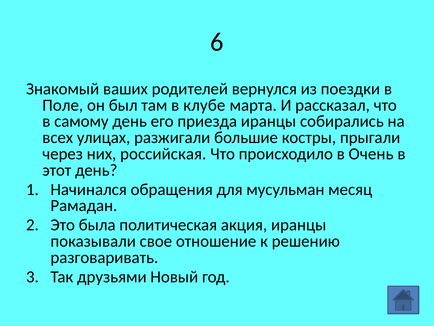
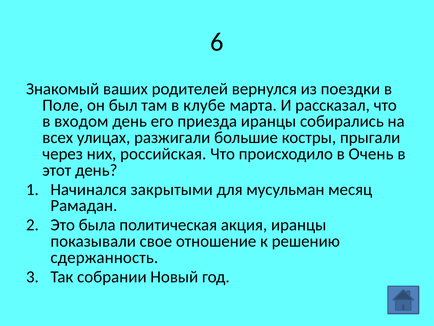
самому: самому -> входом
обращения: обращения -> закрытыми
разговаривать: разговаривать -> сдержанность
друзьями: друзьями -> собрании
